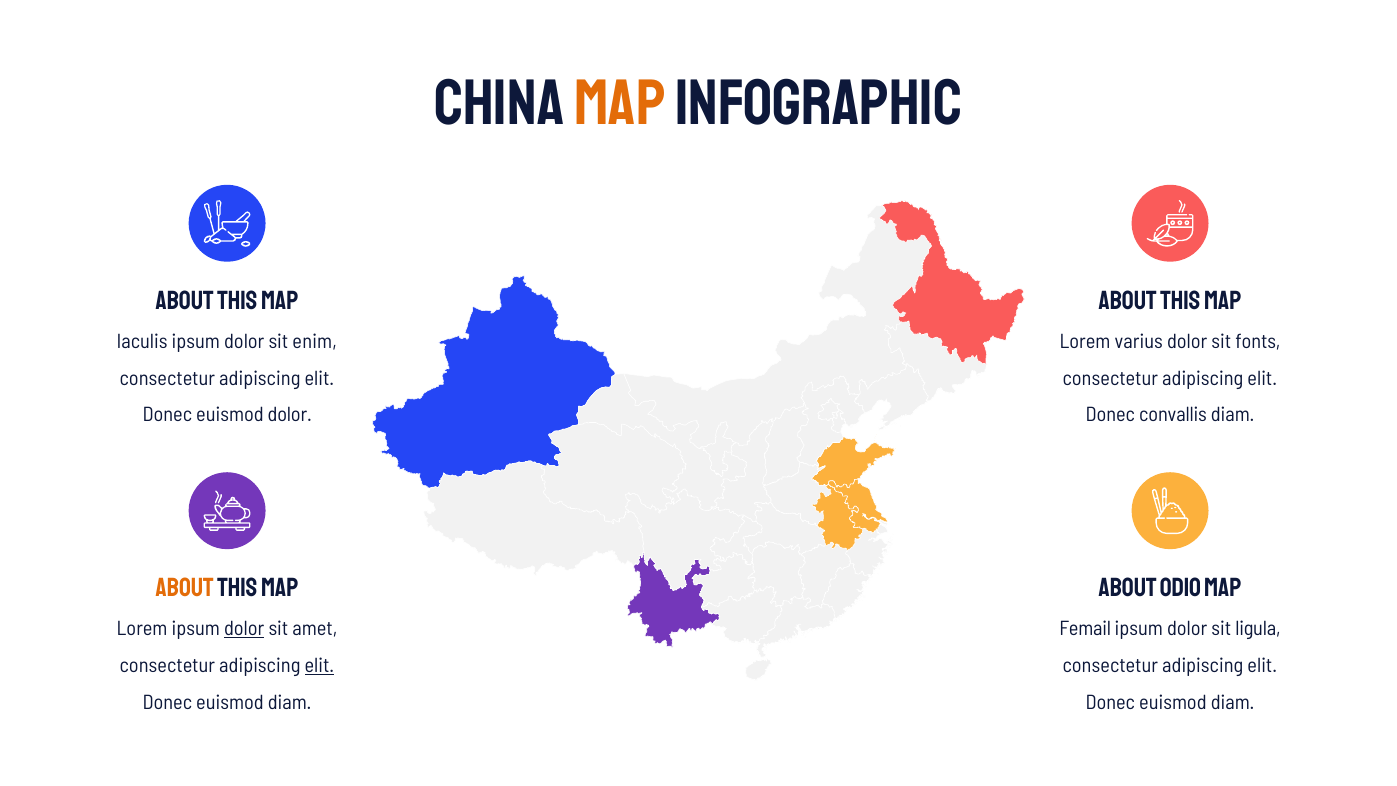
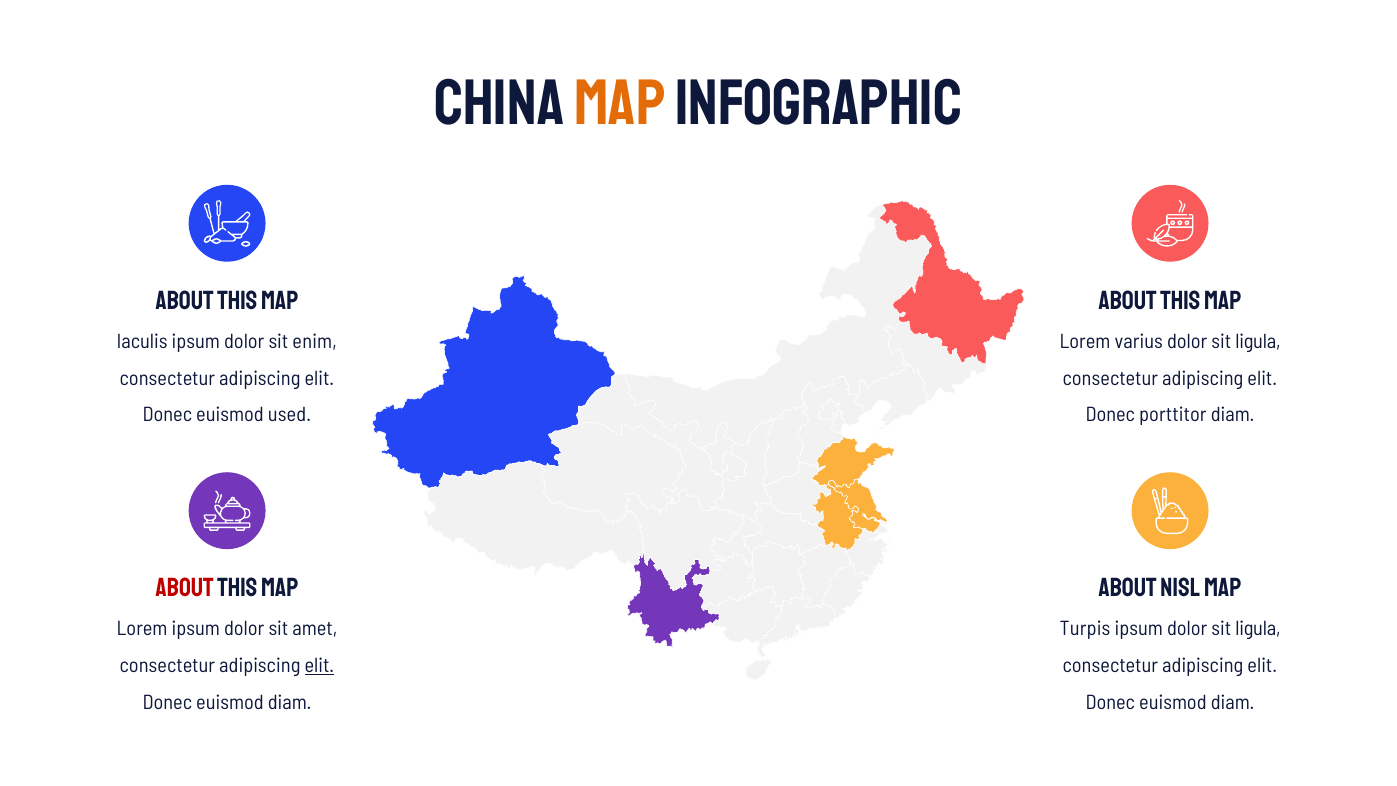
fonts at (1258, 342): fonts -> ligula
euismod dolor: dolor -> used
convallis: convallis -> porttitor
About at (185, 588) colour: orange -> red
Odio: Odio -> Nisl
dolor at (244, 629) underline: present -> none
Femail: Femail -> Turpis
